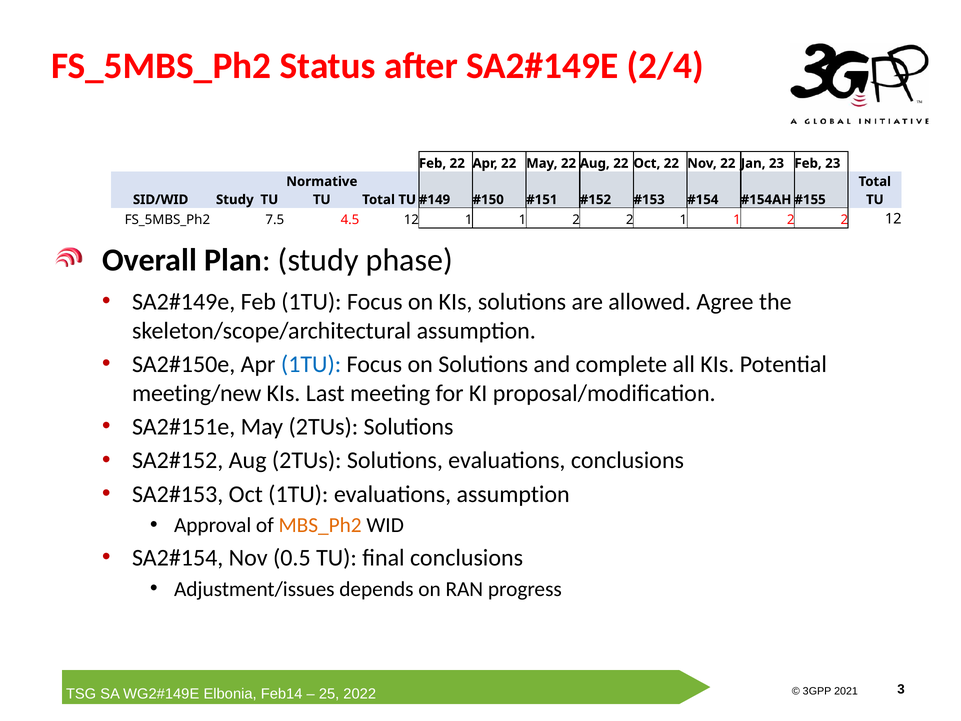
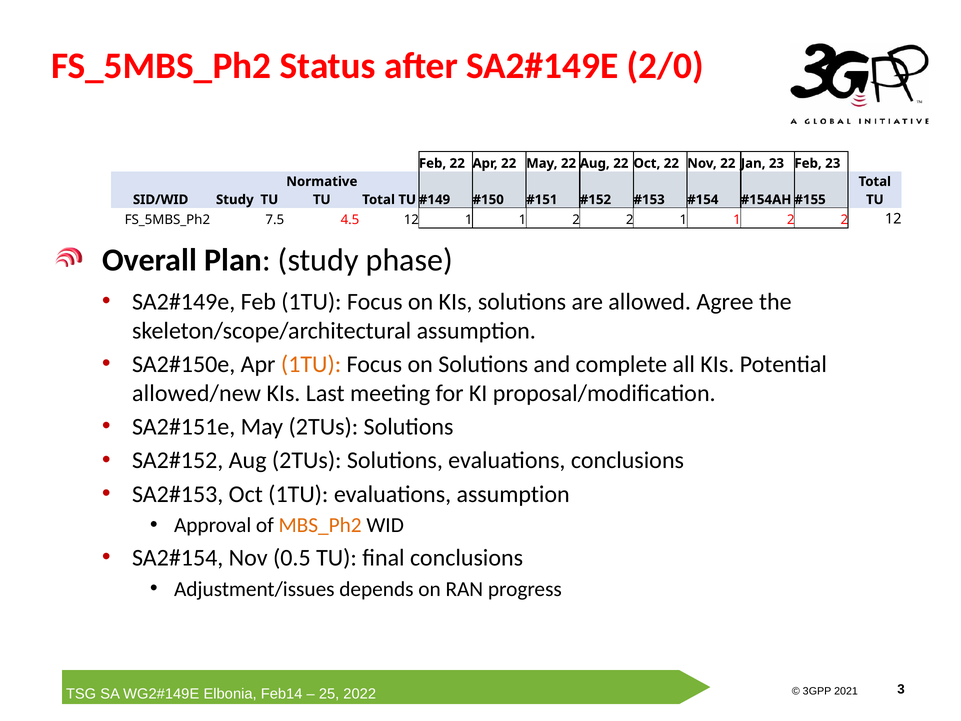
2/4: 2/4 -> 2/0
1TU at (311, 364) colour: blue -> orange
meeting/new: meeting/new -> allowed/new
